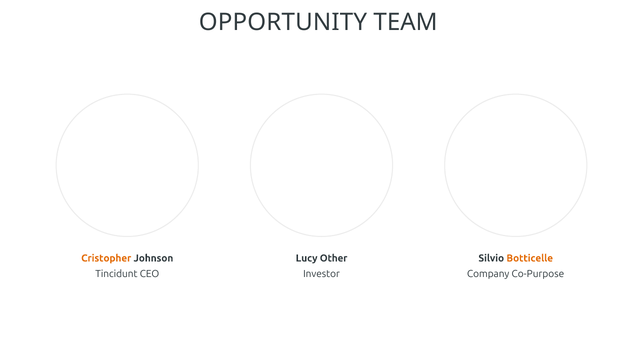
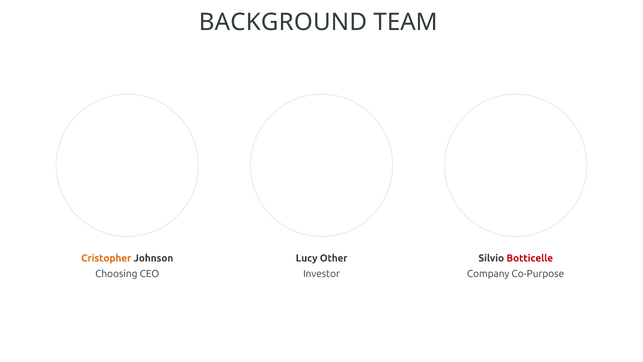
OPPORTUNITY: OPPORTUNITY -> BACKGROUND
Botticelle colour: orange -> red
Tincidunt: Tincidunt -> Choosing
